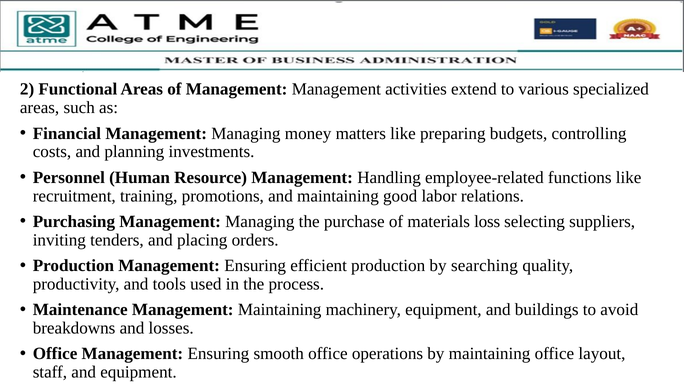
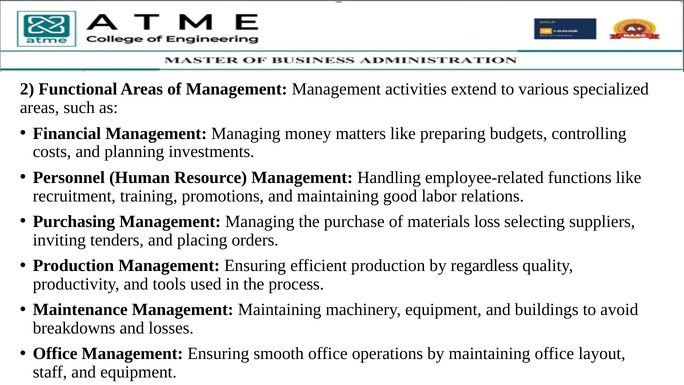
searching: searching -> regardless
